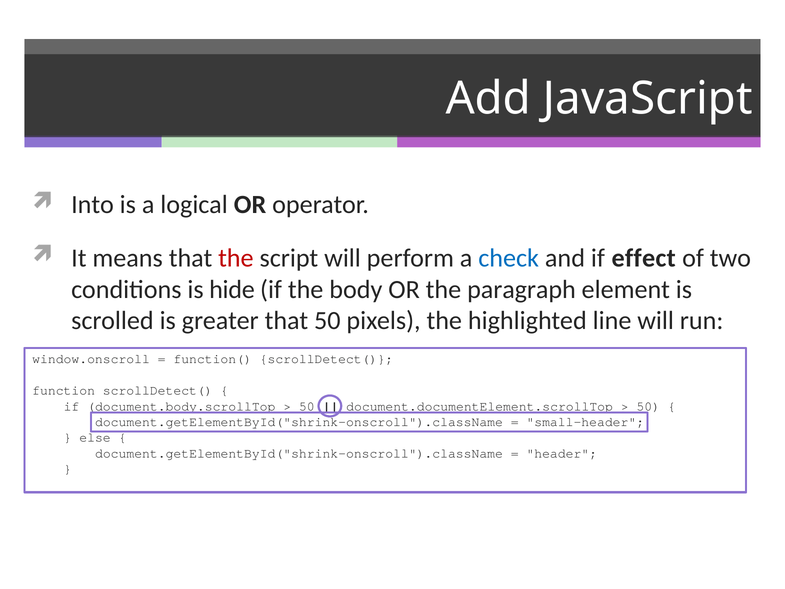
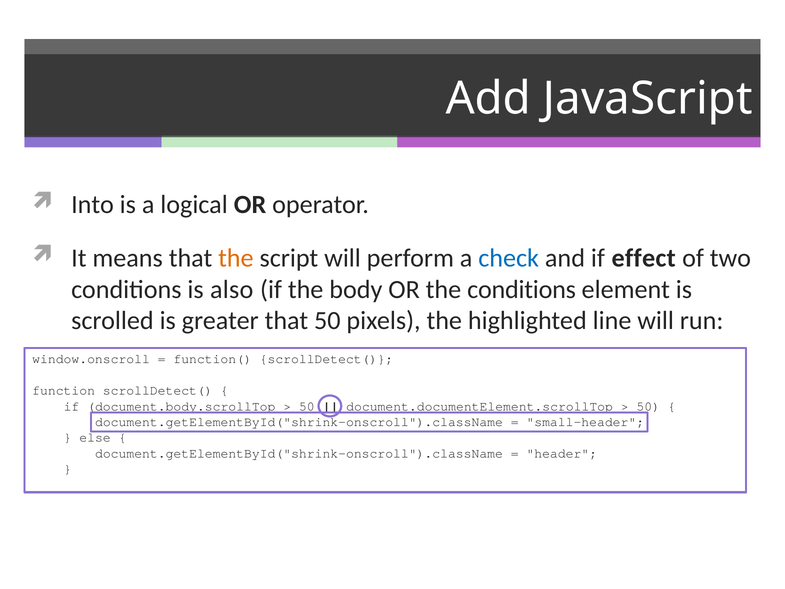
the at (236, 258) colour: red -> orange
hide: hide -> also
the paragraph: paragraph -> conditions
